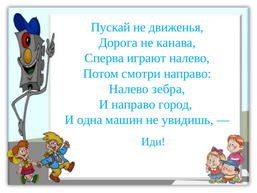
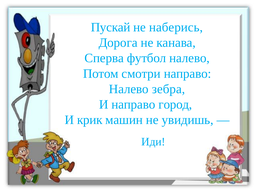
движенья: движенья -> наберись
играют: играют -> футбол
одна: одна -> крик
